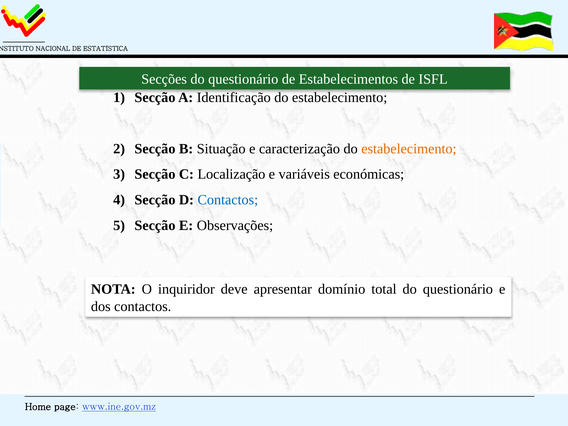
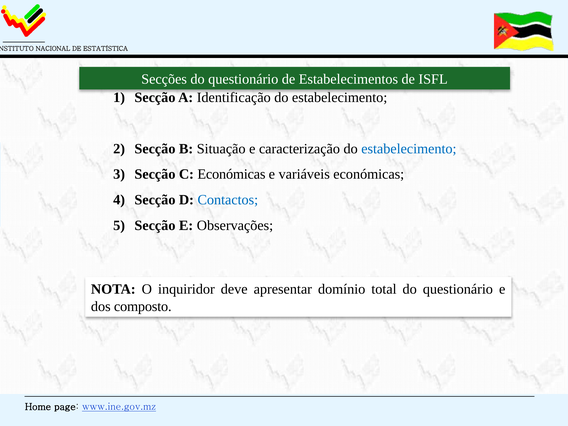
estabelecimento at (409, 149) colour: orange -> blue
C Localização: Localização -> Económicas
dos contactos: contactos -> composto
